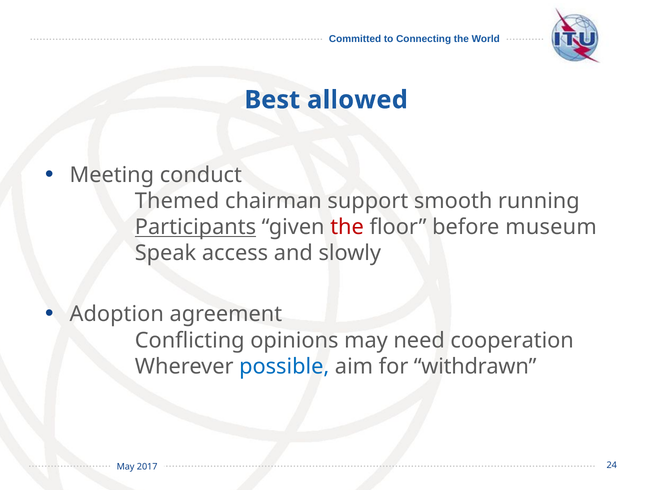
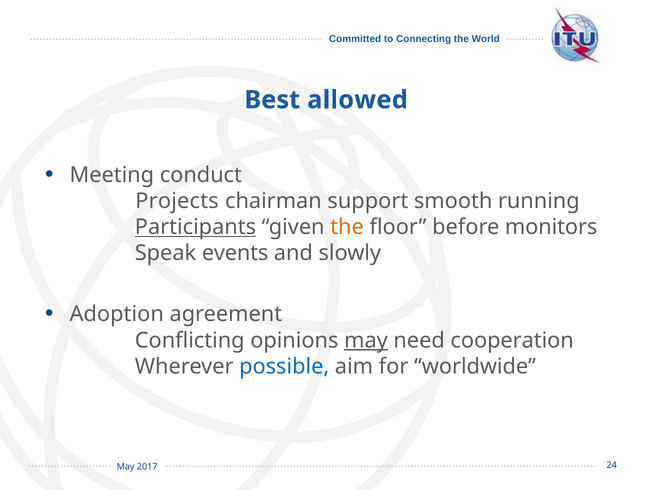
Themed: Themed -> Projects
the at (347, 227) colour: red -> orange
museum: museum -> monitors
access: access -> events
may at (366, 340) underline: none -> present
withdrawn: withdrawn -> worldwide
